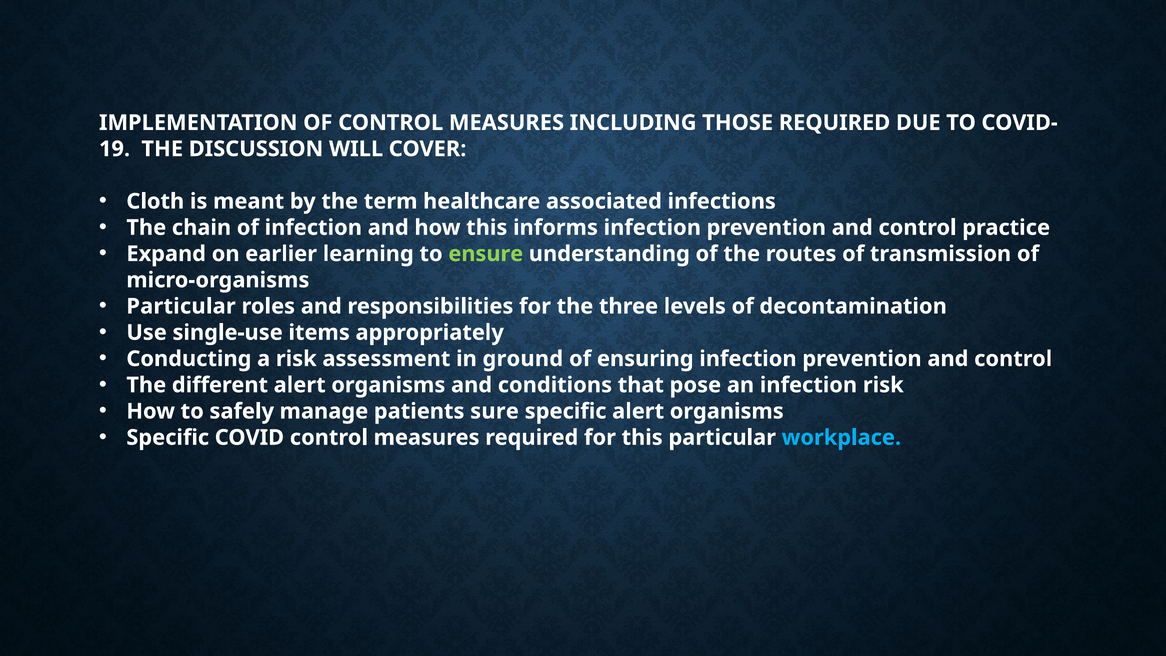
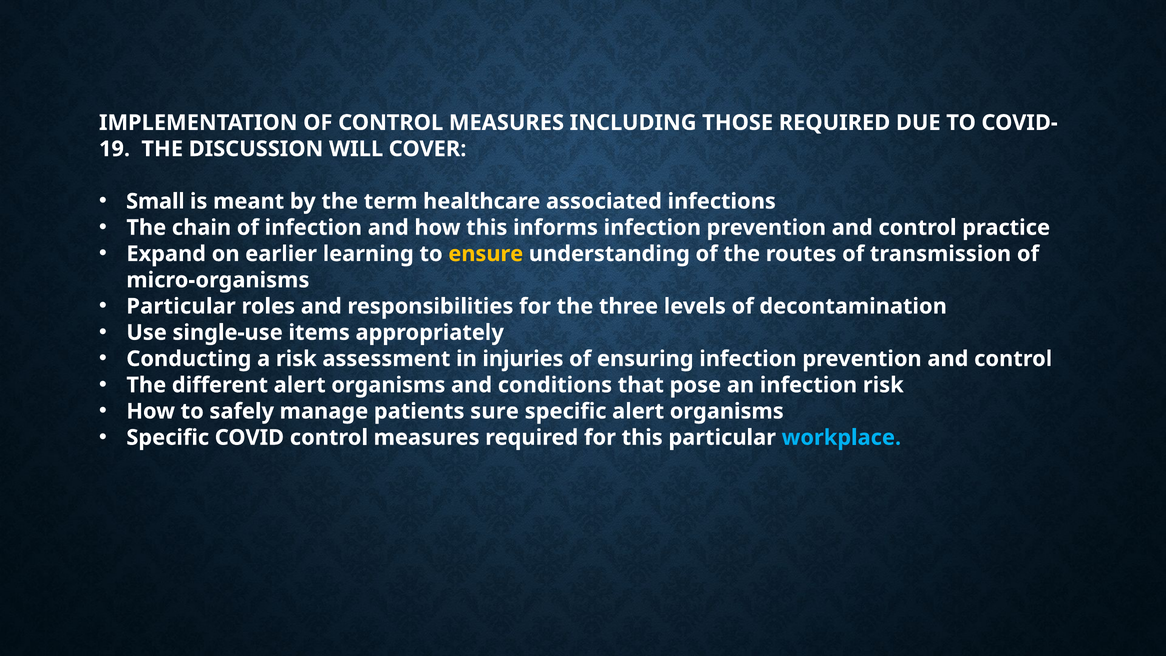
Cloth: Cloth -> Small
ensure colour: light green -> yellow
ground: ground -> injuries
